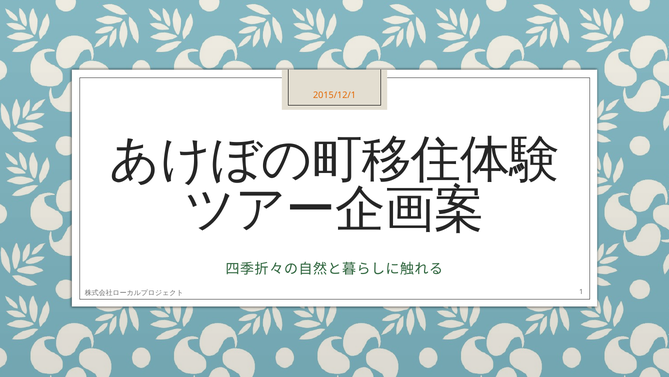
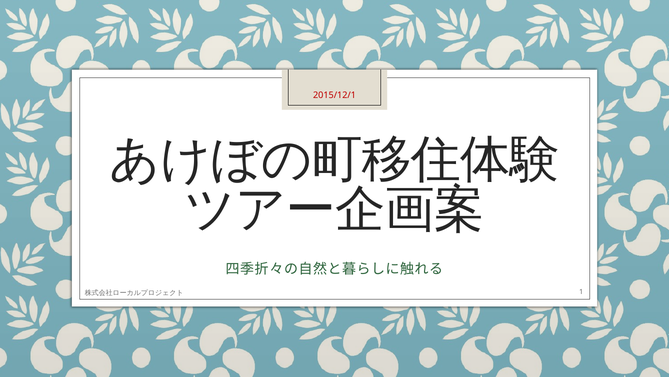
2015/12/1 colour: orange -> red
